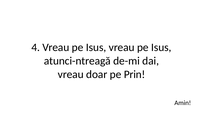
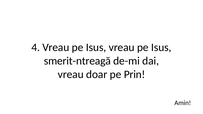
atunci-ntreagă: atunci-ntreagă -> smerit-ntreagă
